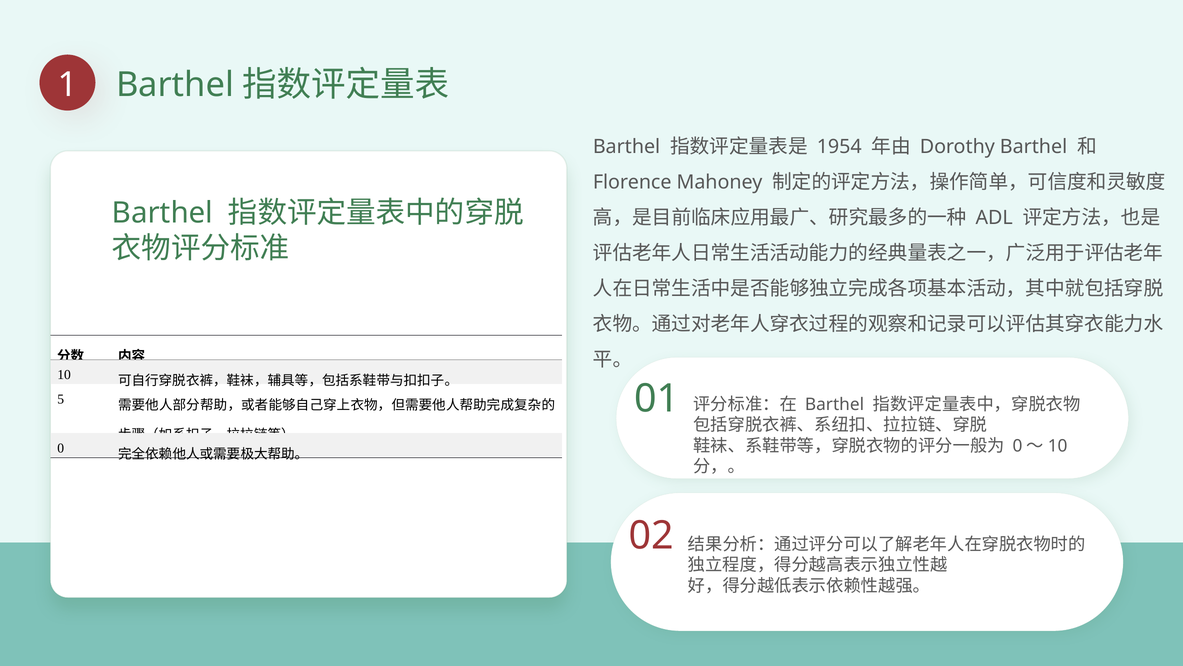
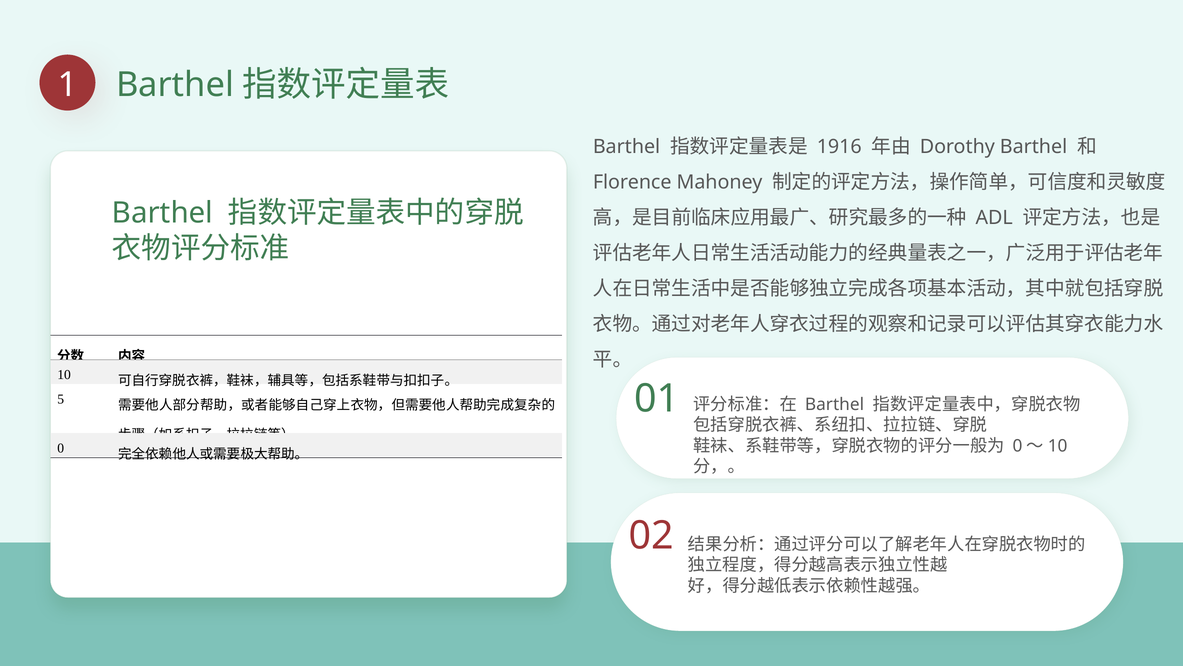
1954: 1954 -> 1916
